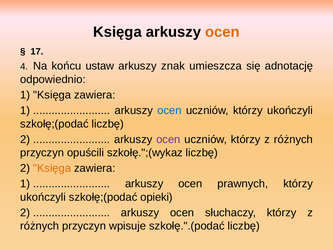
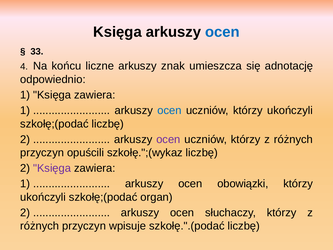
ocen at (222, 32) colour: orange -> blue
17: 17 -> 33
ustaw: ustaw -> liczne
Księga at (52, 168) colour: orange -> purple
prawnych: prawnych -> obowiązki
opieki: opieki -> organ
